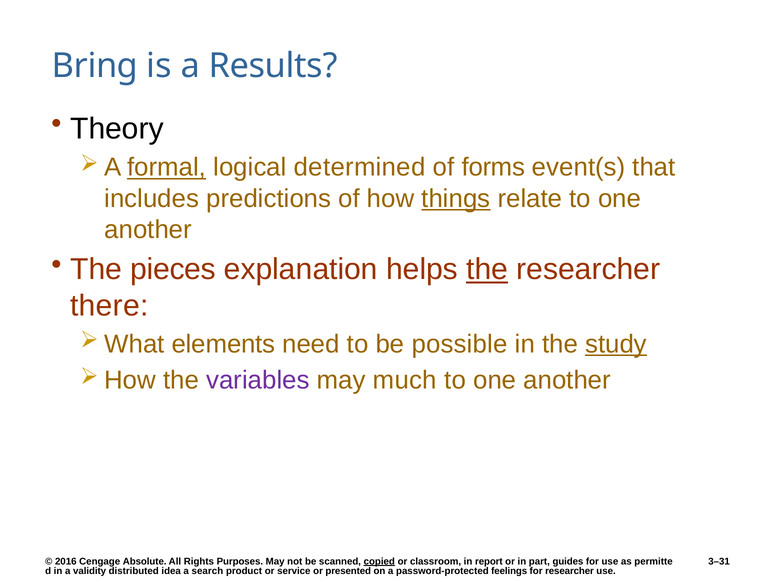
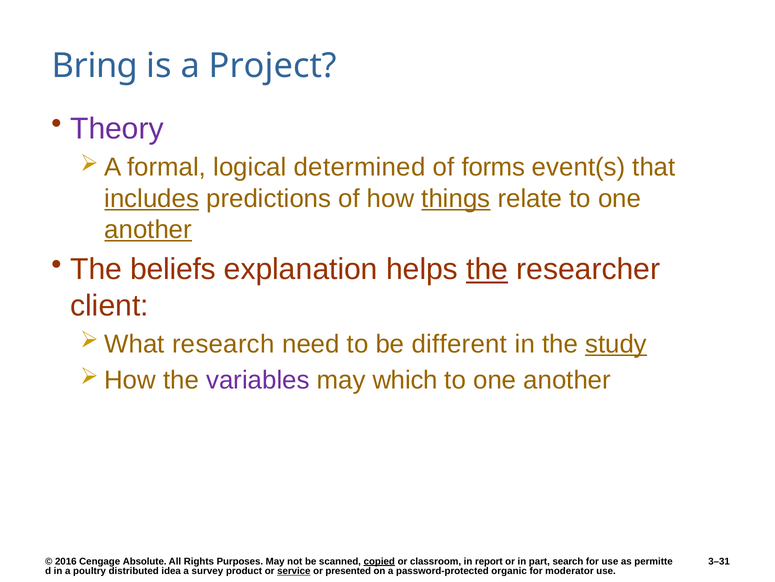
Results: Results -> Project
Theory colour: black -> purple
formal underline: present -> none
includes underline: none -> present
another at (148, 229) underline: none -> present
pieces: pieces -> beliefs
there: there -> client
elements: elements -> research
possible: possible -> different
much: much -> which
guides: guides -> search
validity: validity -> poultry
search: search -> survey
service underline: none -> present
feelings: feelings -> organic
for researcher: researcher -> moderator
